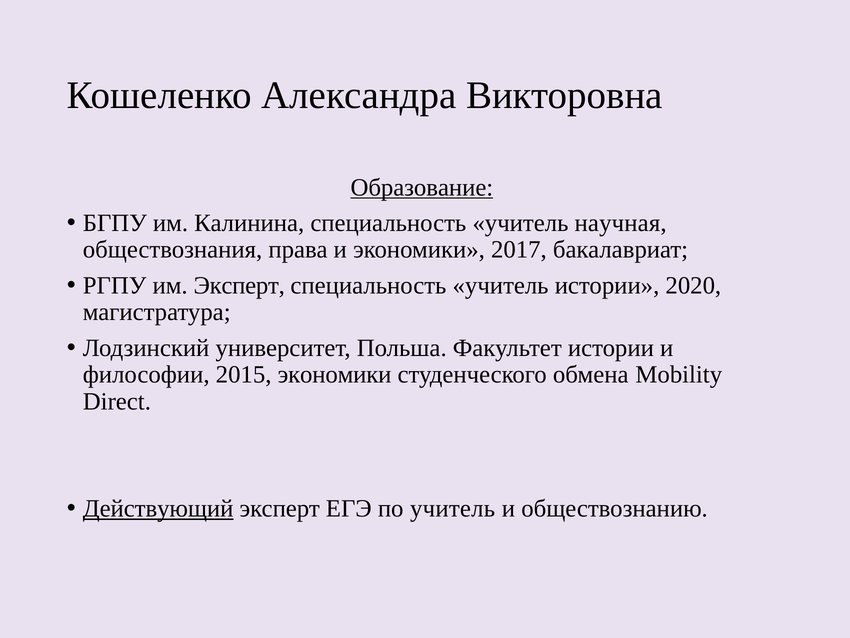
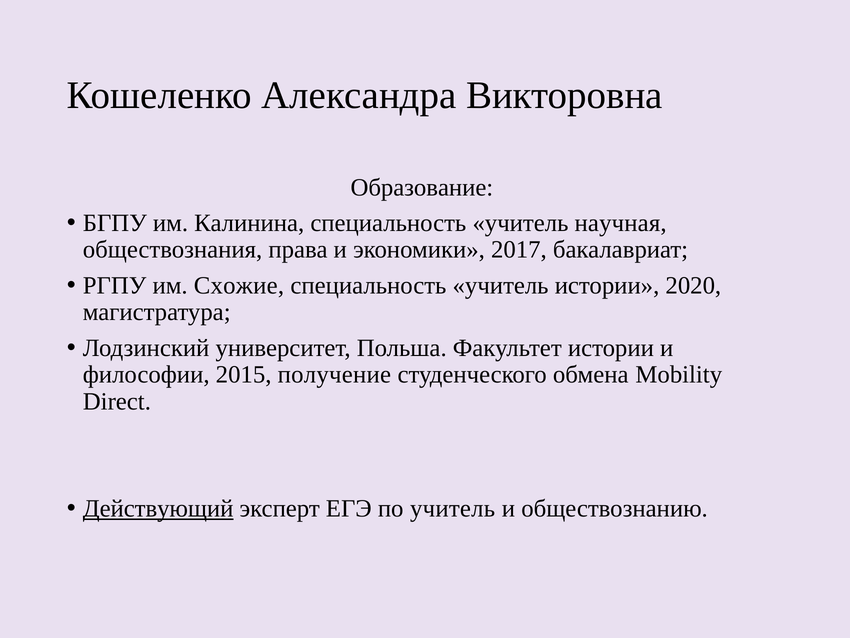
Образование underline: present -> none
им Эксперт: Эксперт -> Схожие
2015 экономики: экономики -> получение
